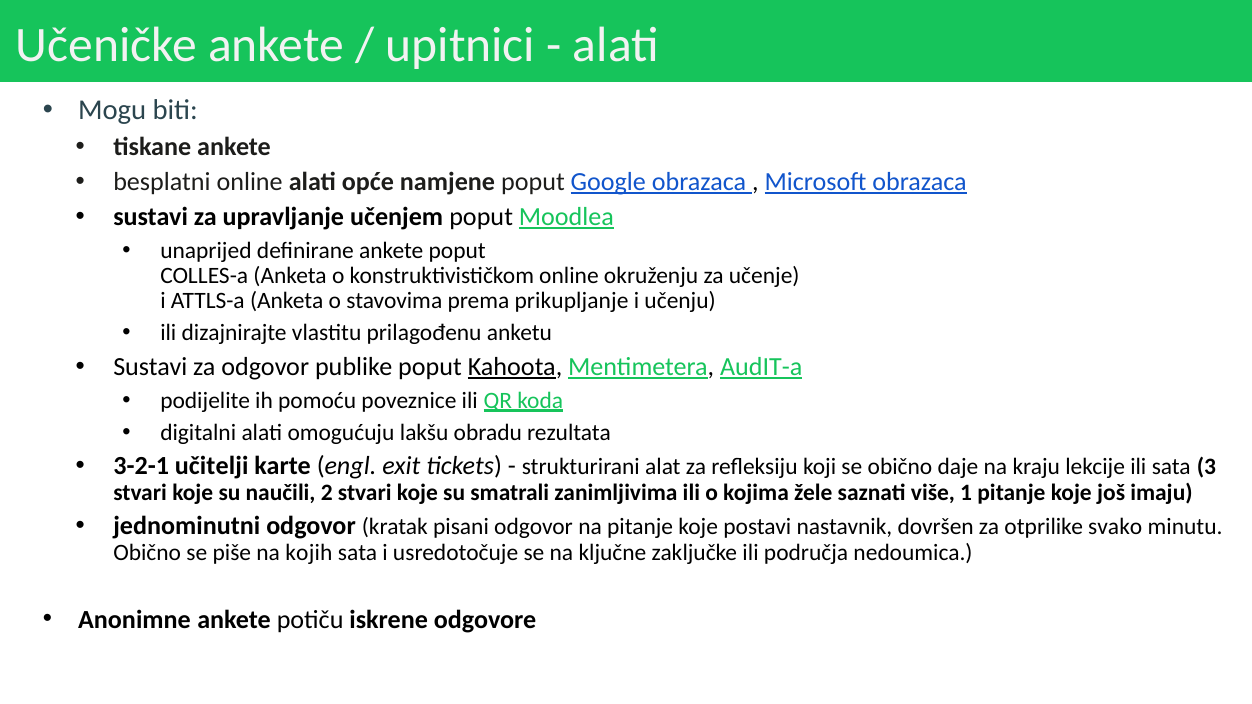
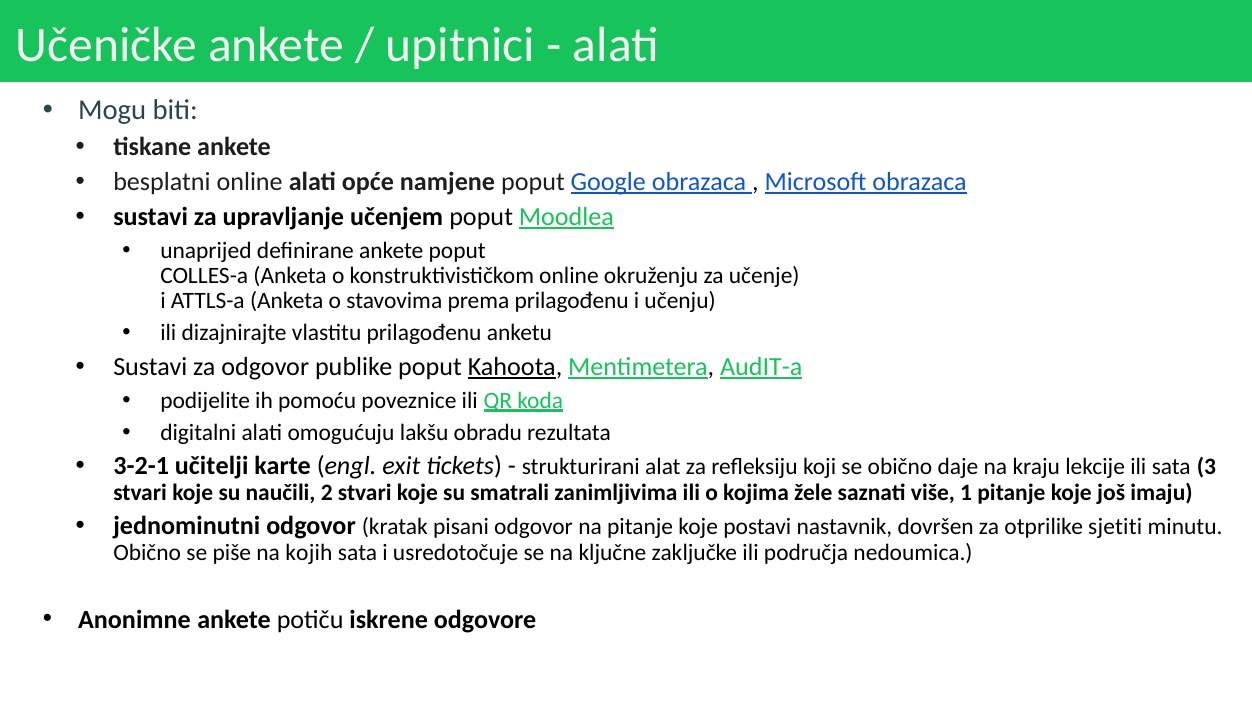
prema prikupljanje: prikupljanje -> prilagođenu
svako: svako -> sjetiti
